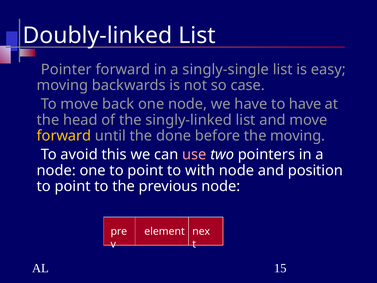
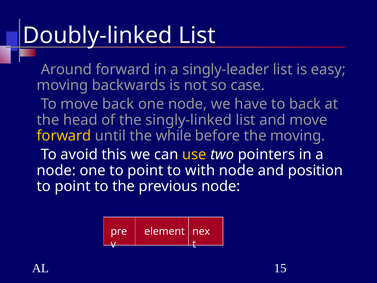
Pointer: Pointer -> Around
singly-single: singly-single -> singly-leader
to have: have -> back
done: done -> while
use colour: pink -> yellow
